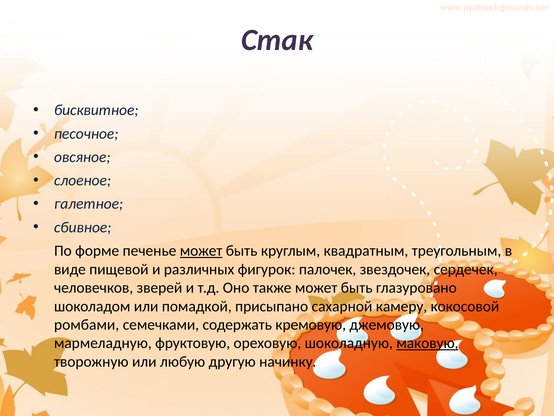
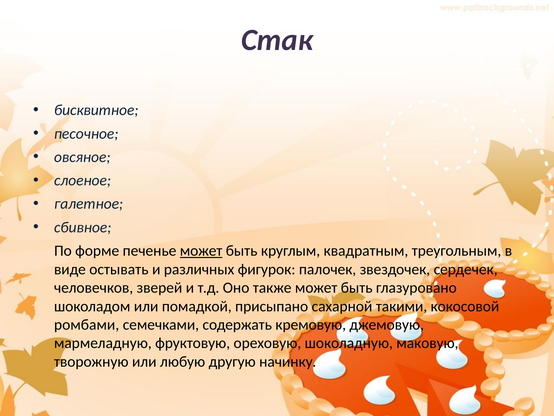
пищевой: пищевой -> остывать
камеру: камеру -> такими
маковую underline: present -> none
